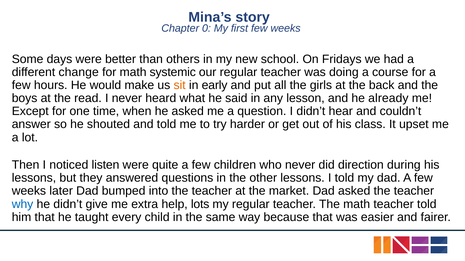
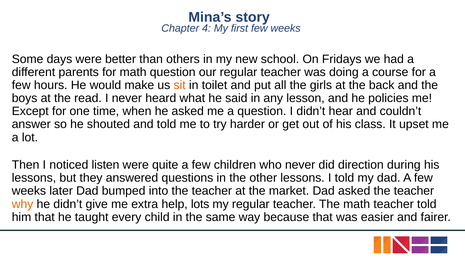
0: 0 -> 4
change: change -> parents
math systemic: systemic -> question
early: early -> toilet
already: already -> policies
why colour: blue -> orange
